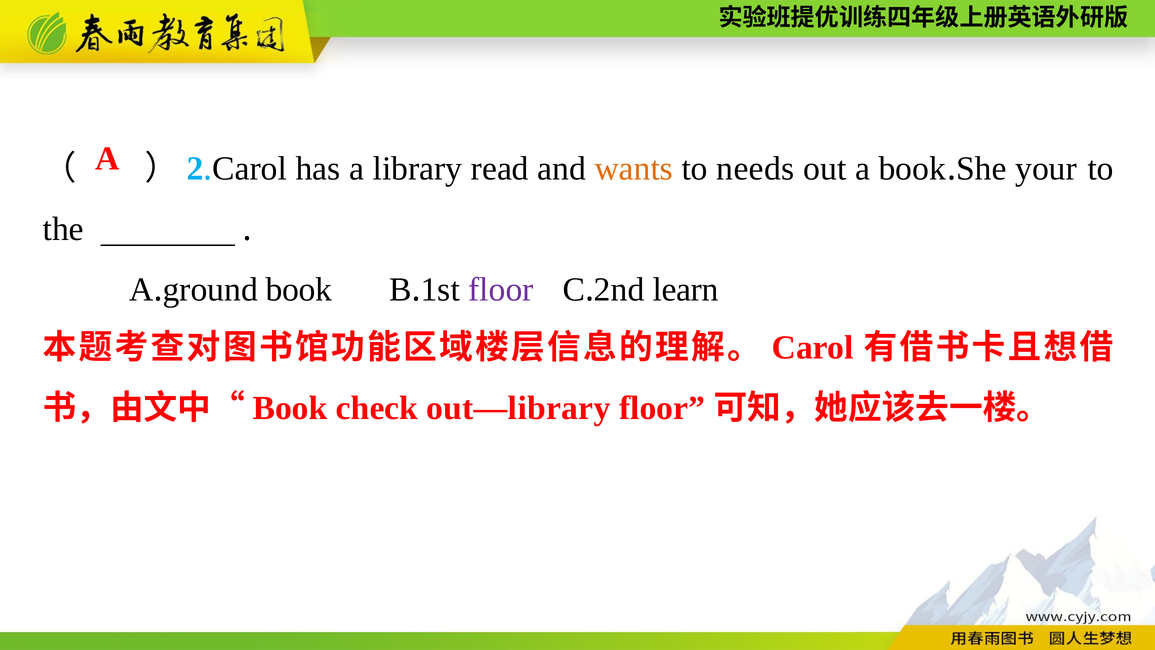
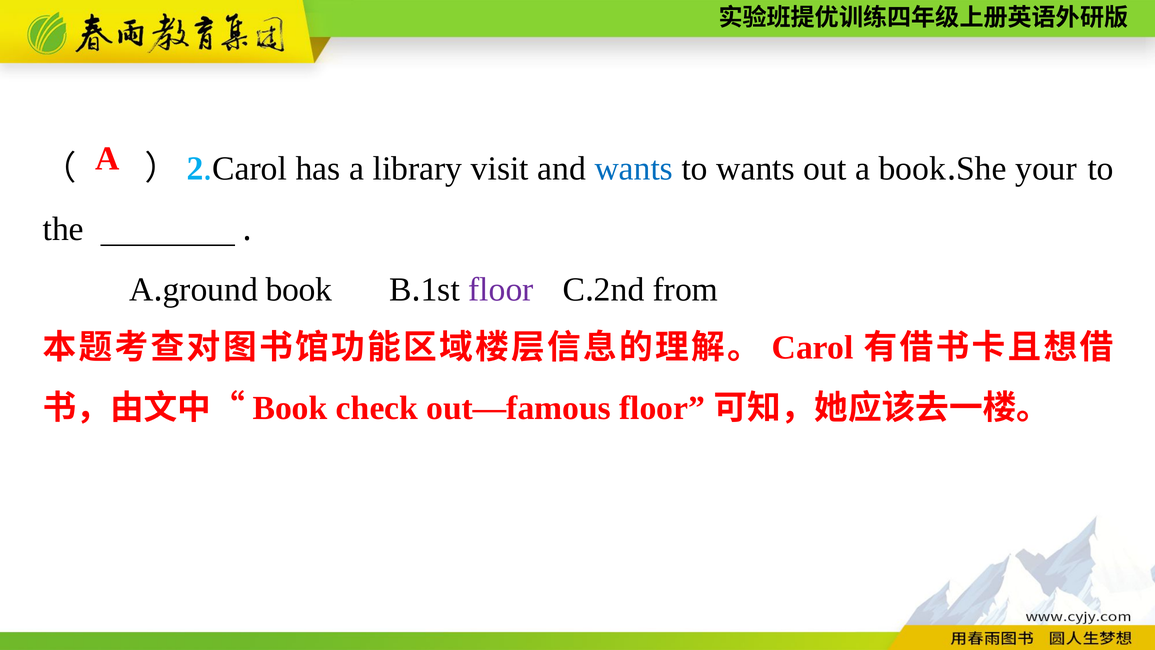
read: read -> visit
wants at (634, 168) colour: orange -> blue
to needs: needs -> wants
learn: learn -> from
out—library: out—library -> out—famous
